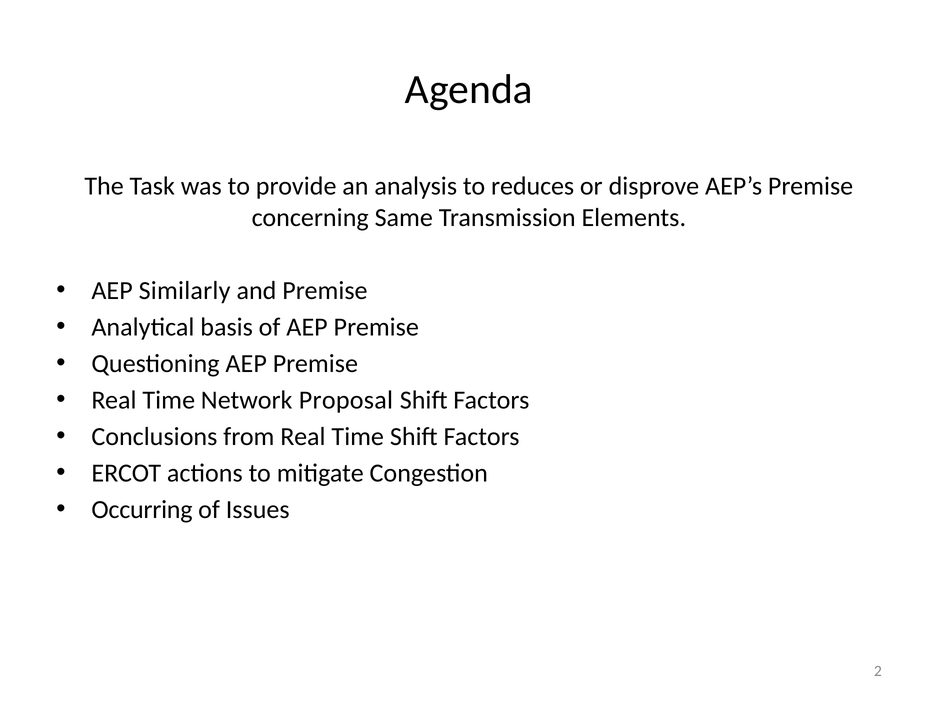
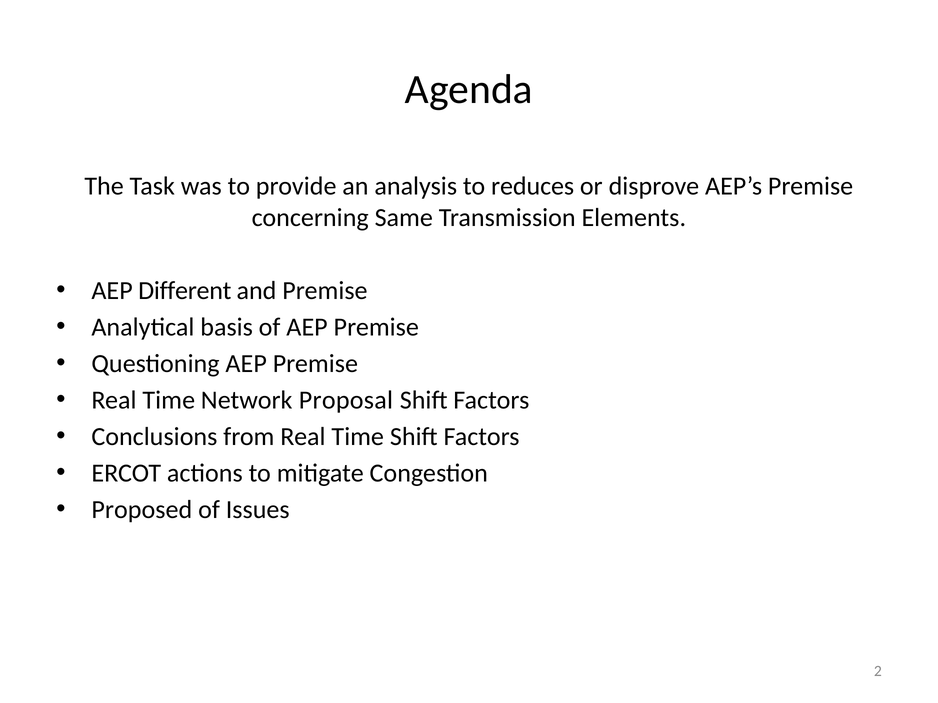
Similarly: Similarly -> Different
Occurring: Occurring -> Proposed
